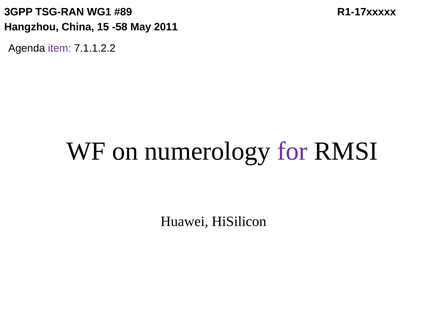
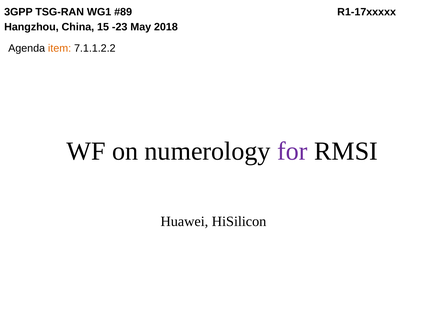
-58: -58 -> -23
2011: 2011 -> 2018
item colour: purple -> orange
